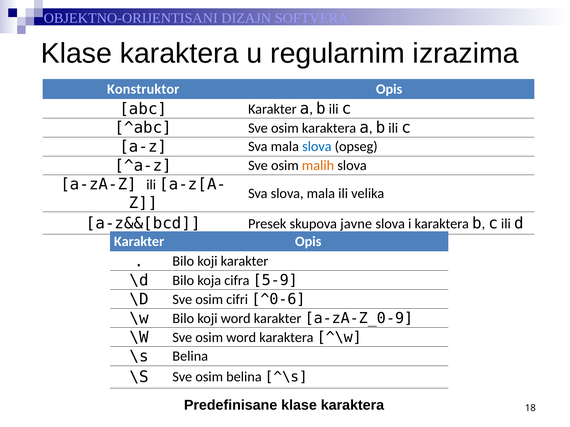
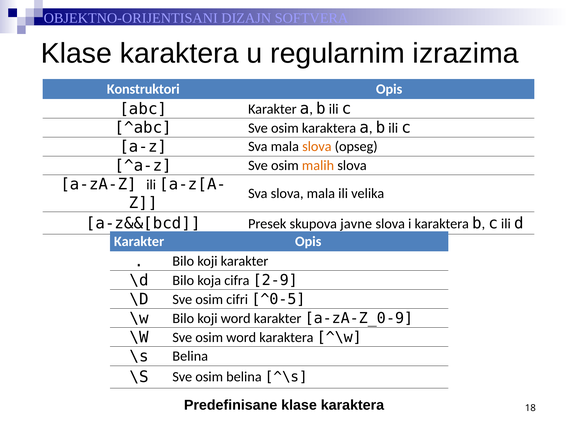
Konstruktor: Konstruktor -> Konstruktori
slova at (317, 147) colour: blue -> orange
5-9: 5-9 -> 2-9
^0-6: ^0-6 -> ^0-5
